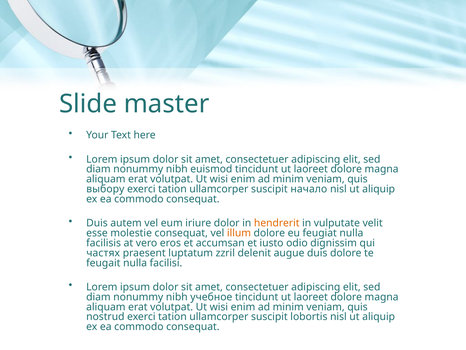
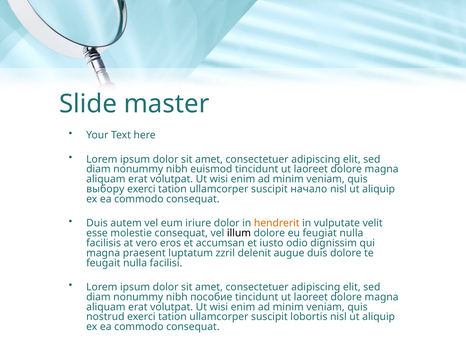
illum colour: orange -> black
частях at (103, 253): частях -> magna
учебное: учебное -> пособие
